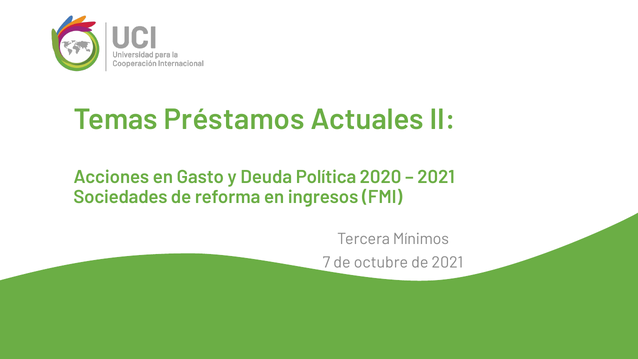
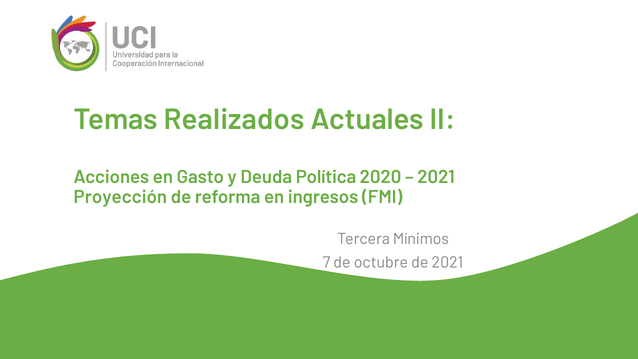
Préstamos: Préstamos -> Realizados
Sociedades: Sociedades -> Proyección
